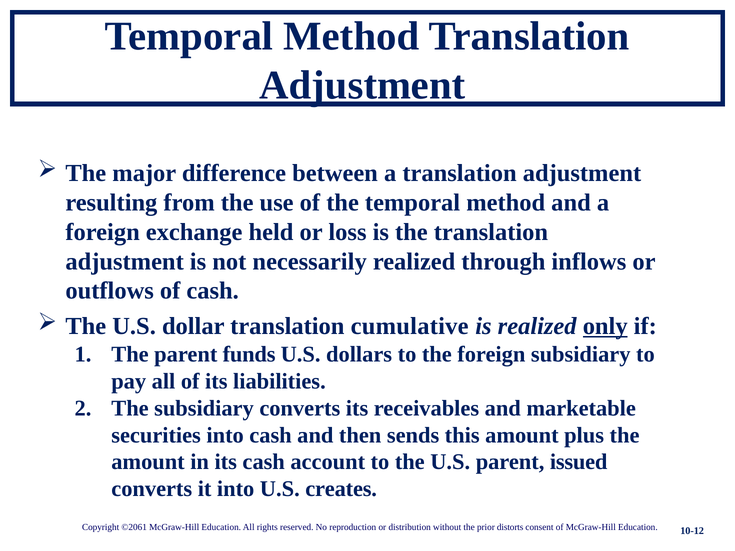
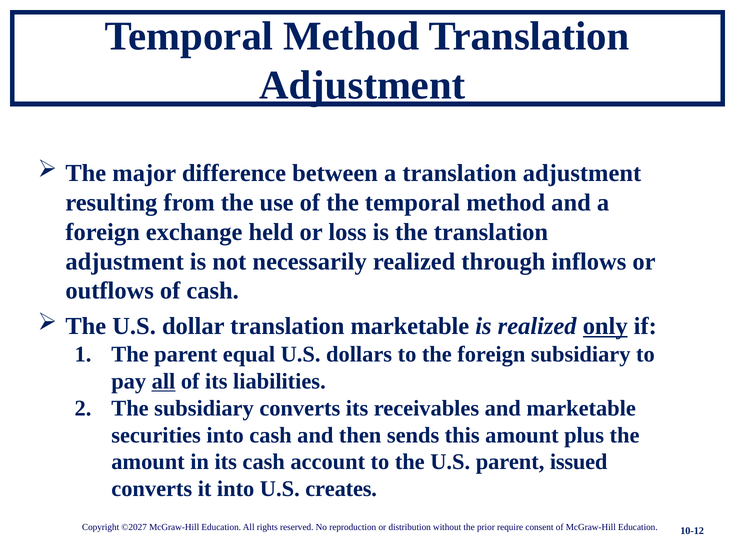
translation cumulative: cumulative -> marketable
funds: funds -> equal
all at (164, 381) underline: none -> present
©2061: ©2061 -> ©2027
distorts: distorts -> require
